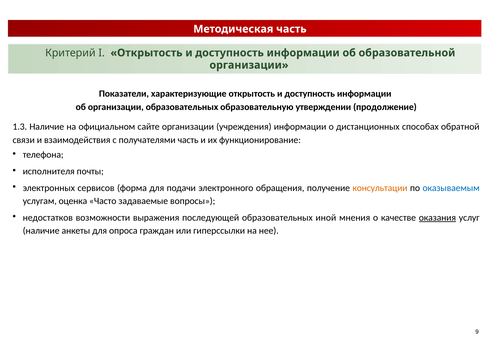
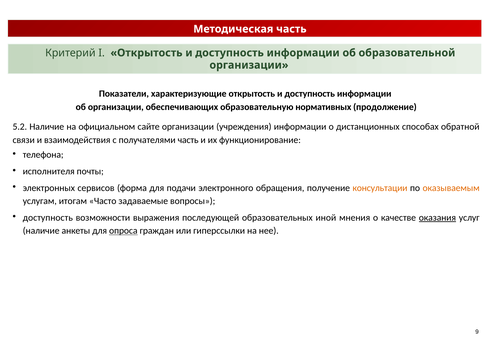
организации образовательных: образовательных -> обеспечивающих
утверждении: утверждении -> нормативных
1.3: 1.3 -> 5.2
оказываемым colour: blue -> orange
оценка: оценка -> итогам
недостатков at (48, 217): недостатков -> доступность
опроса underline: none -> present
